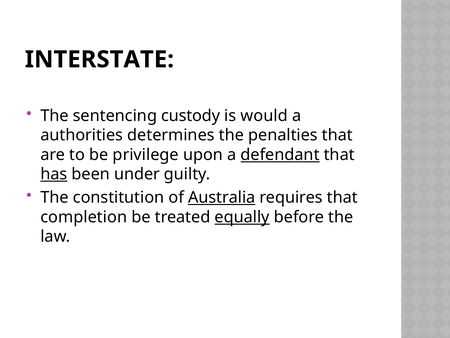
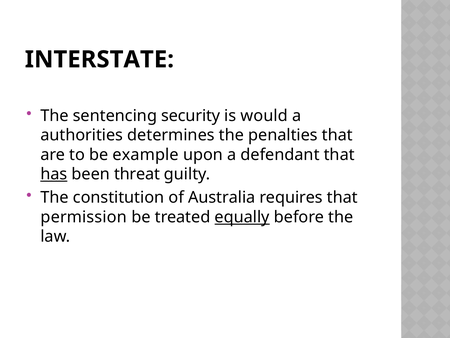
custody: custody -> security
privilege: privilege -> example
defendant underline: present -> none
under: under -> threat
Australia underline: present -> none
completion: completion -> permission
